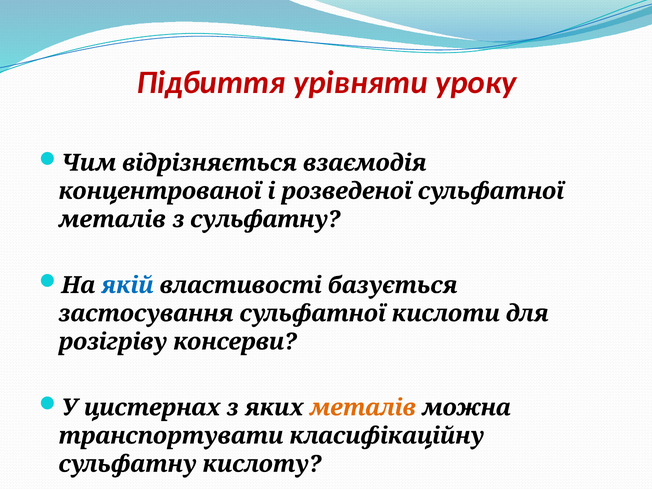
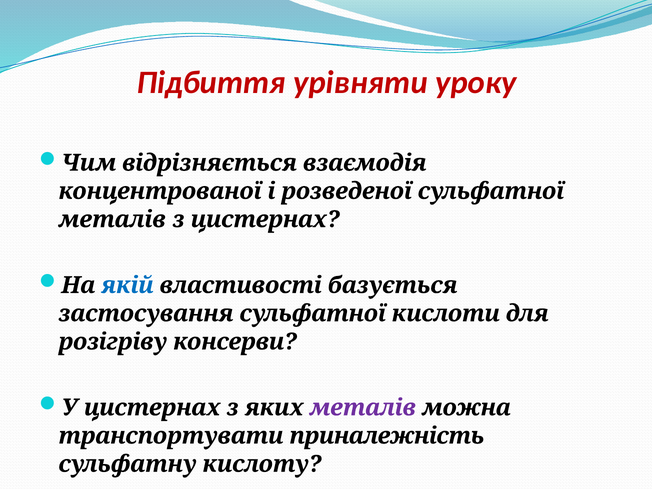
з сульфатну: сульфатну -> цистернах
металів at (363, 408) colour: orange -> purple
класифікаційну: класифікаційну -> приналежність
